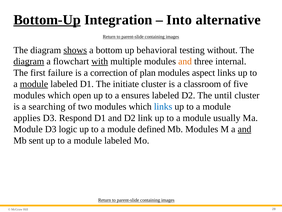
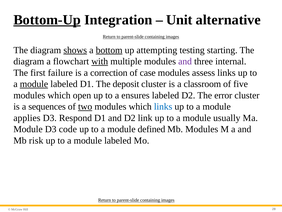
Into: Into -> Unit
bottom underline: none -> present
behavioral: behavioral -> attempting
without: without -> starting
diagram at (29, 61) underline: present -> none
and at (185, 61) colour: orange -> purple
plan: plan -> case
aspect: aspect -> assess
initiate: initiate -> deposit
until: until -> error
searching: searching -> sequences
two underline: none -> present
logic: logic -> code
and at (244, 129) underline: present -> none
sent: sent -> risk
